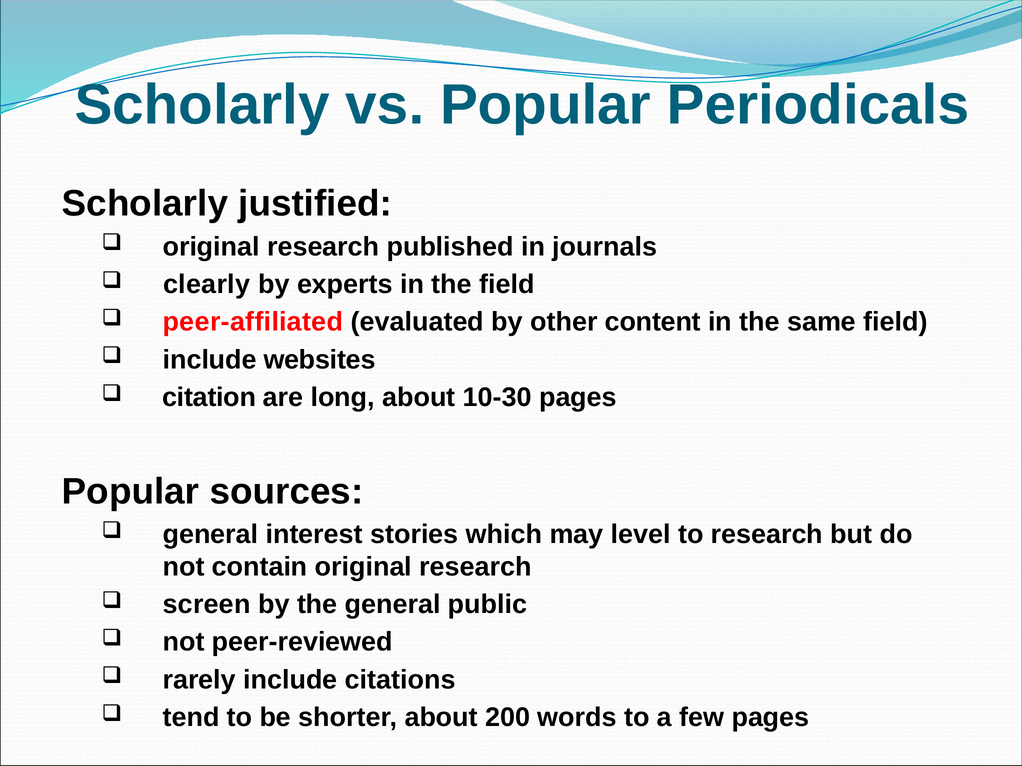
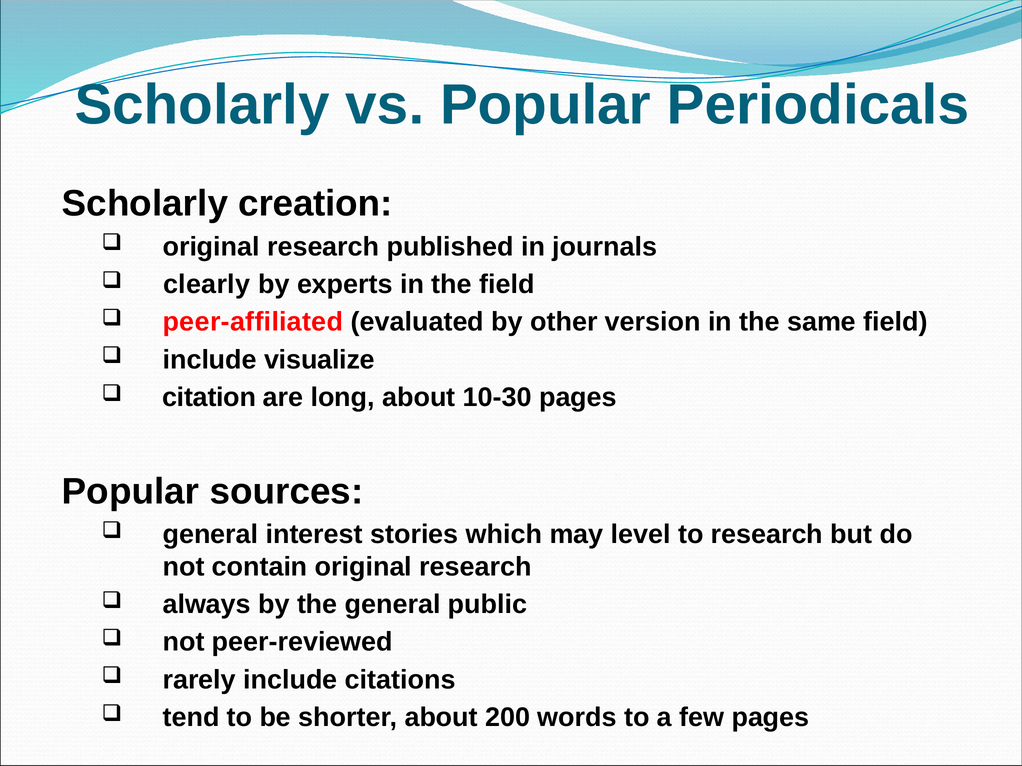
justified: justified -> creation
content: content -> version
websites: websites -> visualize
screen: screen -> always
